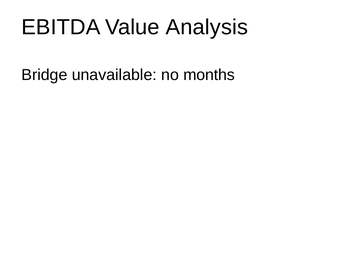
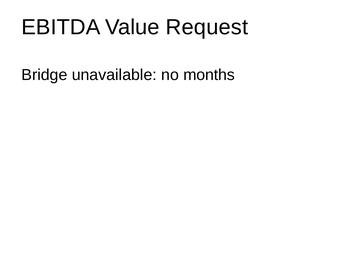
Analysis: Analysis -> Request
